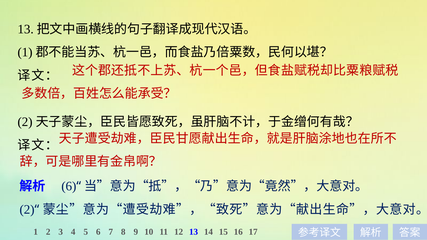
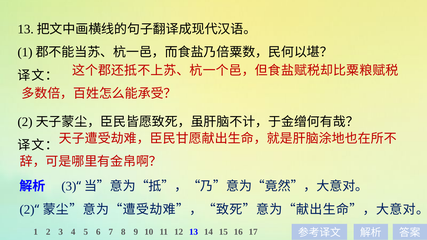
6 at (69, 187): 6 -> 3
